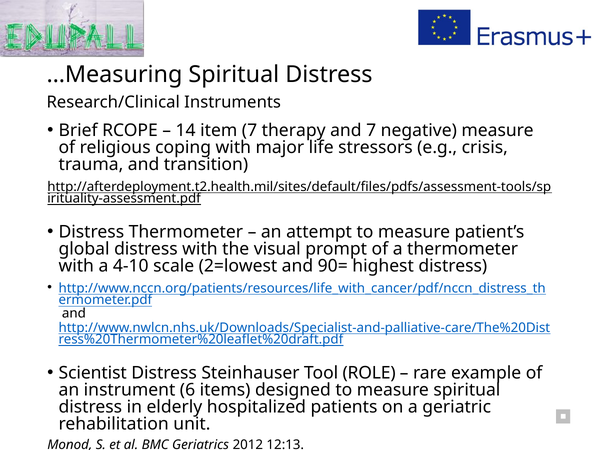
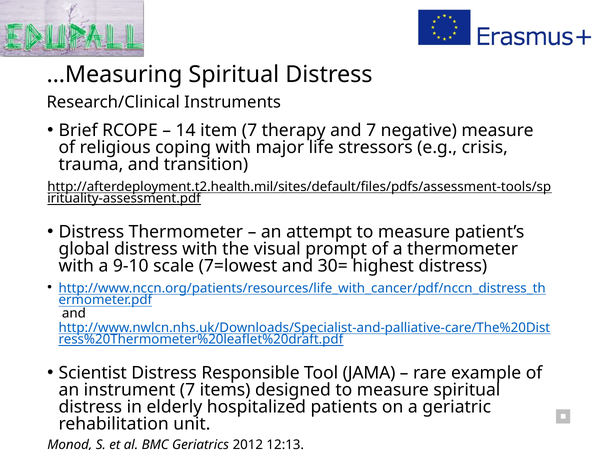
4-10: 4-10 -> 9-10
2=lowest: 2=lowest -> 7=lowest
90=: 90= -> 30=
Steinhauser: Steinhauser -> Responsible
ROLE: ROLE -> JAMA
instrument 6: 6 -> 7
